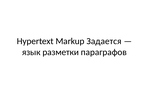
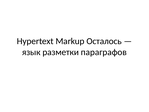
Задается: Задается -> Осталось
